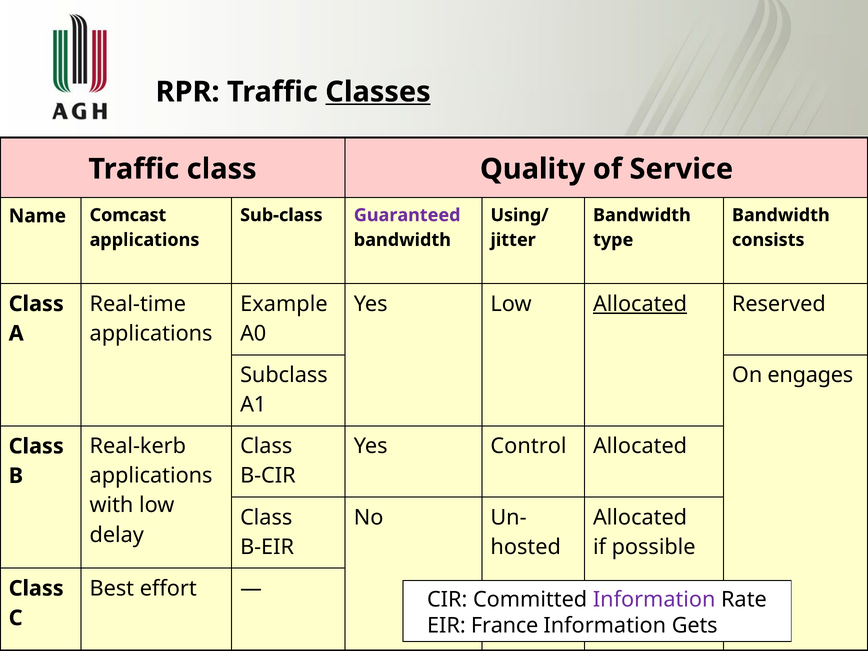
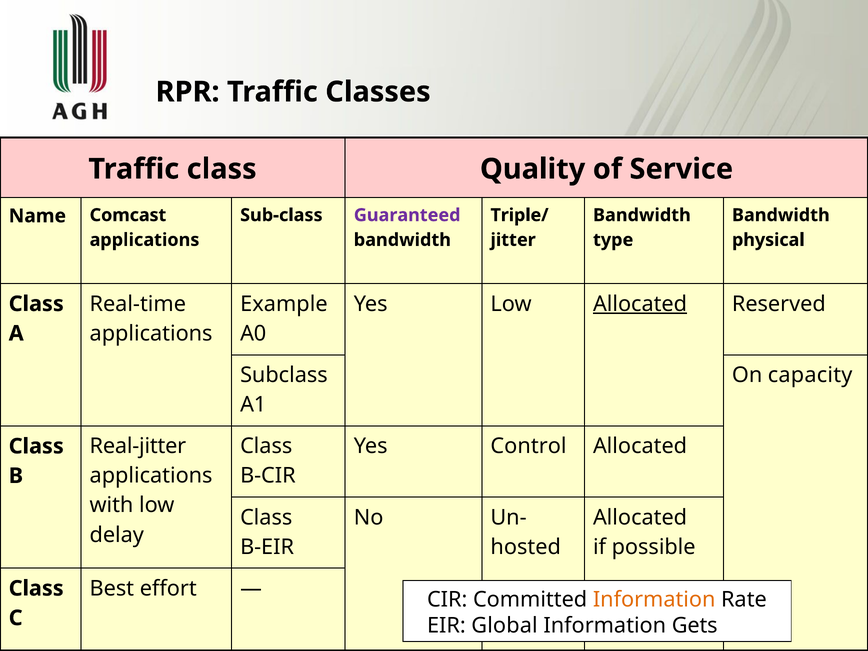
Classes underline: present -> none
Using/: Using/ -> Triple/
consists: consists -> physical
engages: engages -> capacity
Real-kerb: Real-kerb -> Real-jitter
Information at (654, 599) colour: purple -> orange
France: France -> Global
